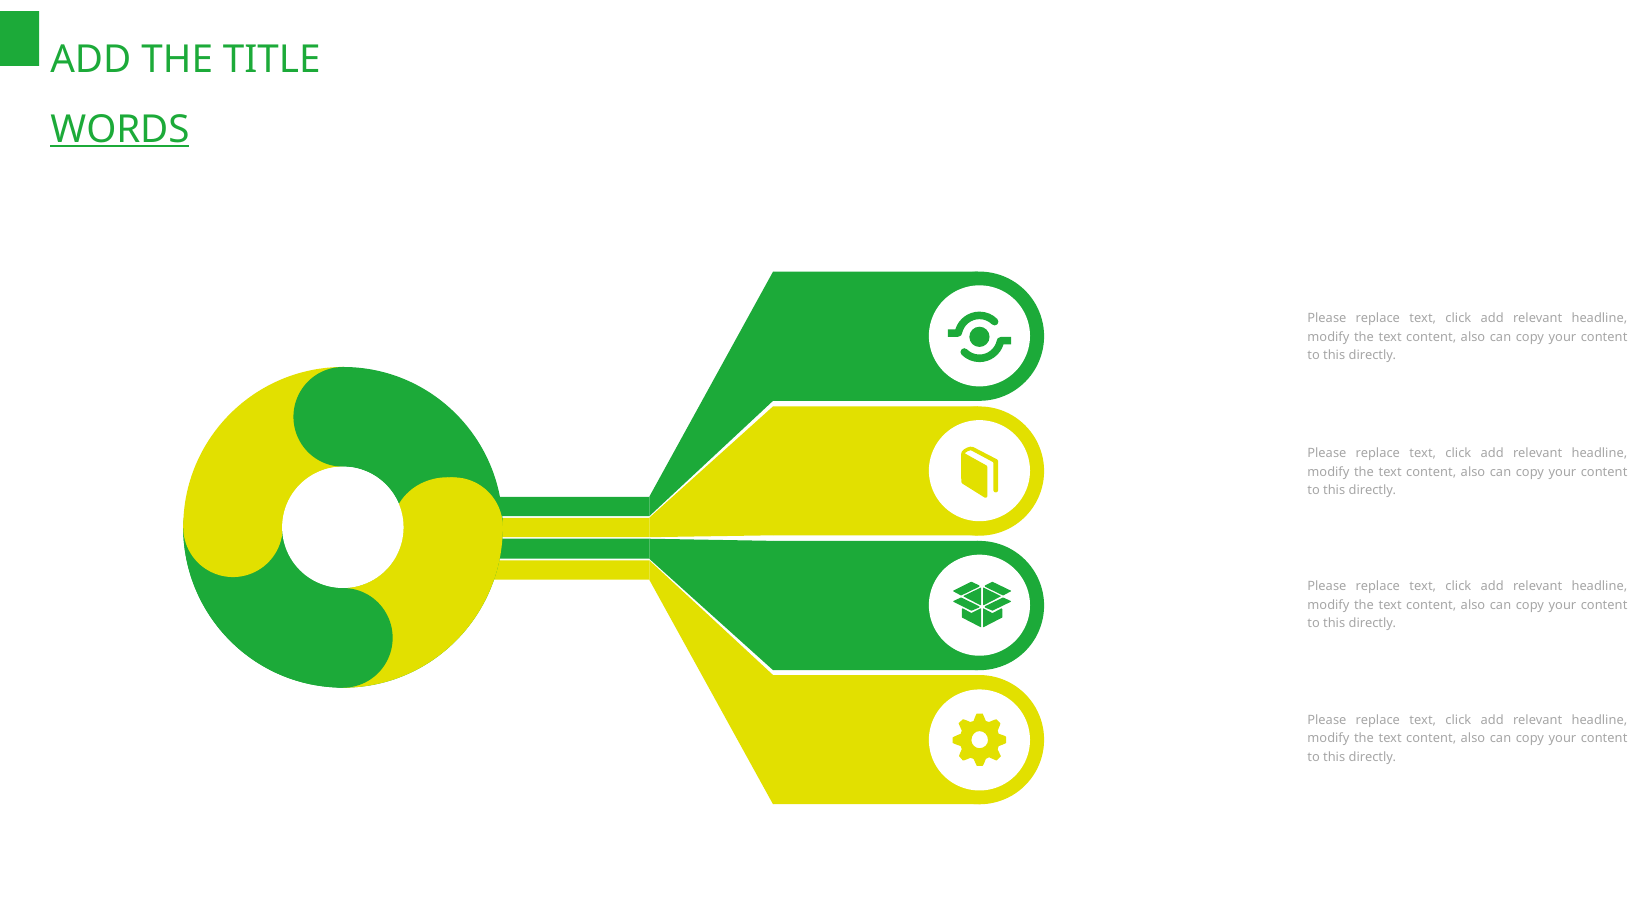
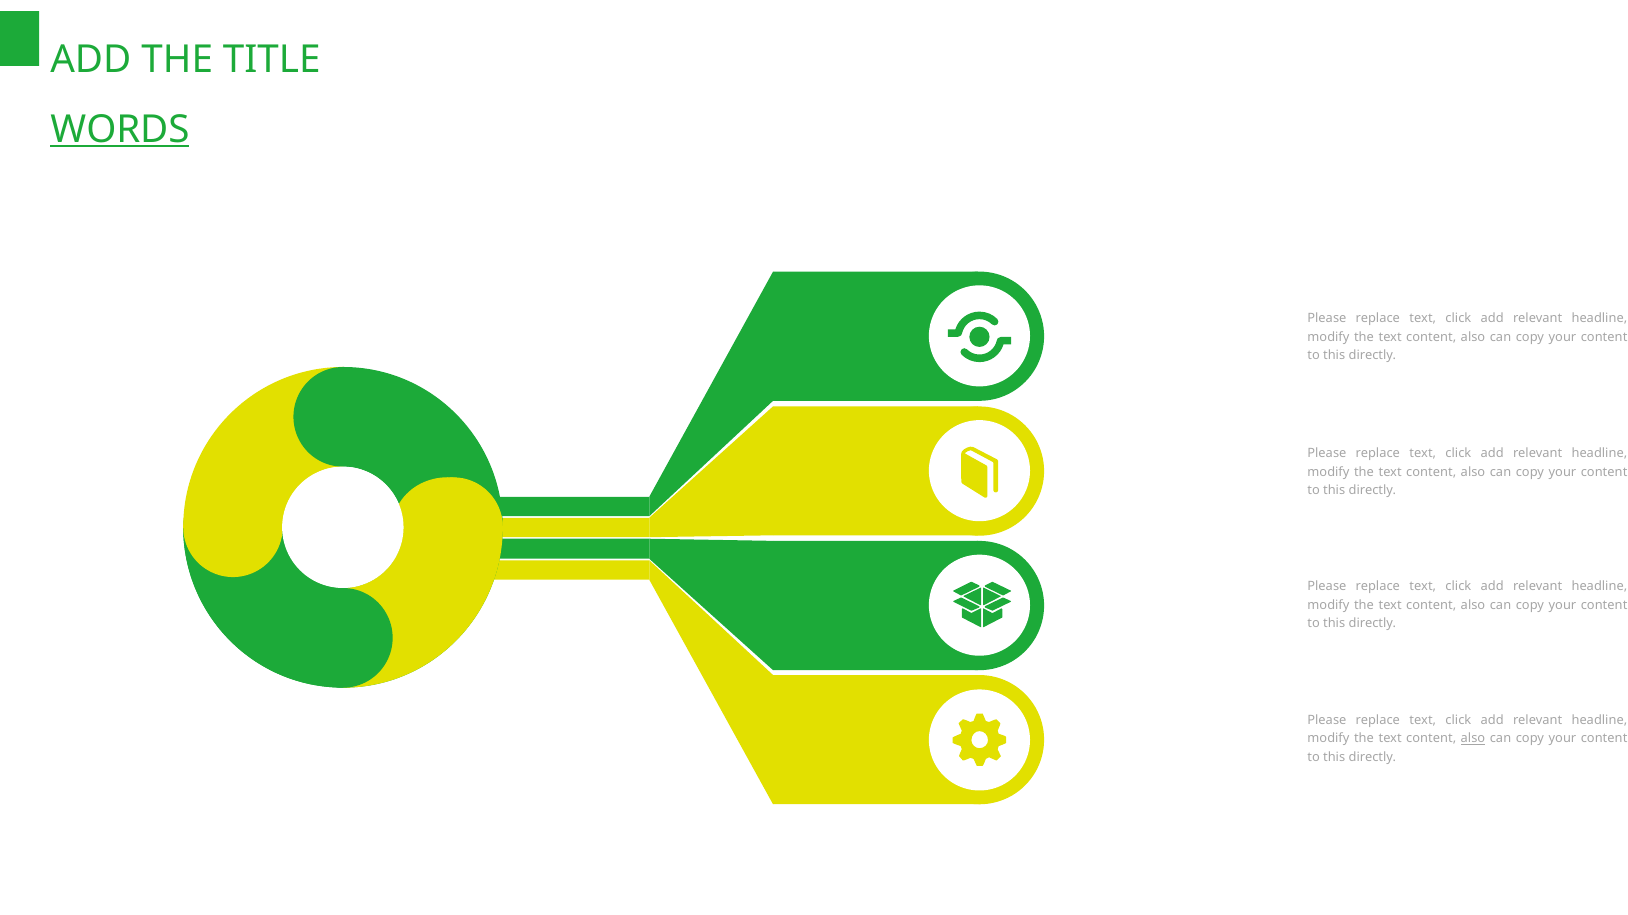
also at (1473, 739) underline: none -> present
